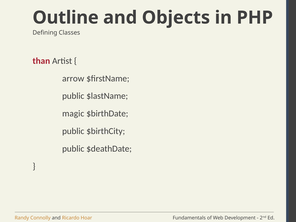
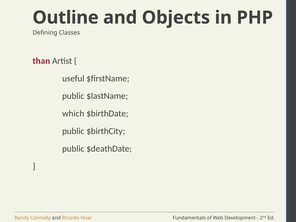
arrow: arrow -> useful
magic: magic -> which
